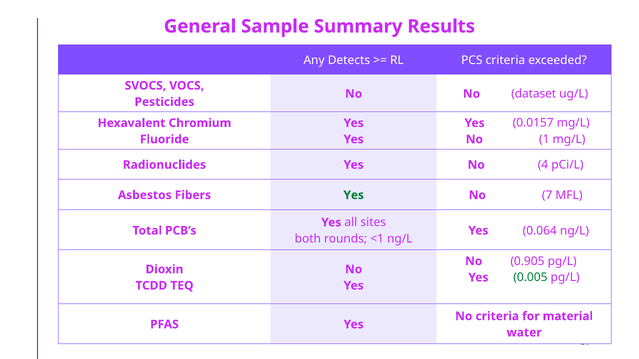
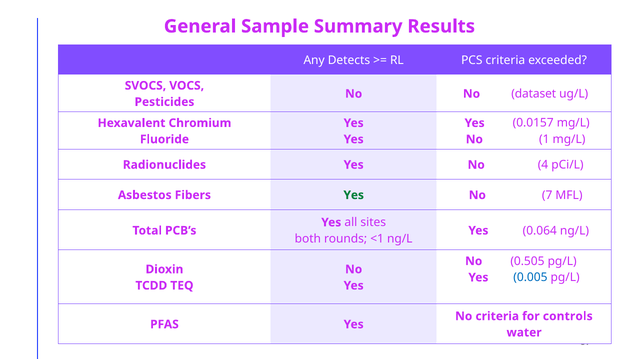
0.905: 0.905 -> 0.505
0.005 colour: green -> blue
material: material -> controls
